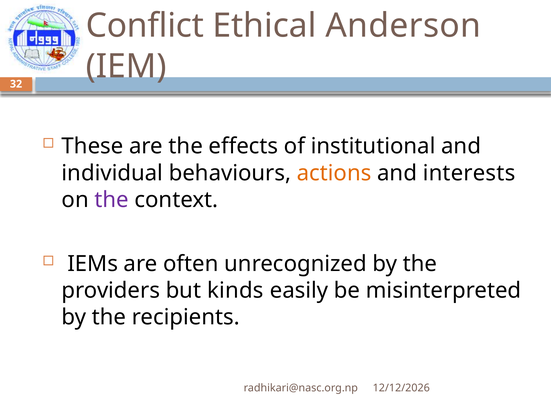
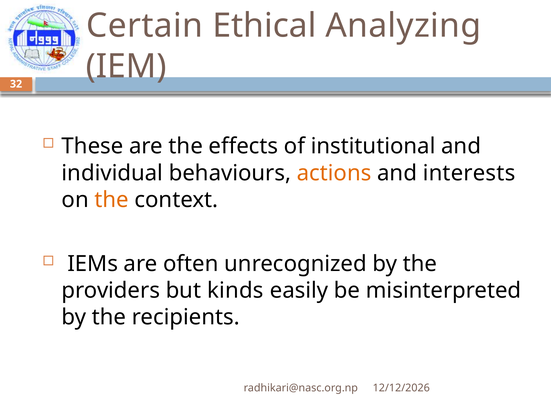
Conflict: Conflict -> Certain
Anderson: Anderson -> Analyzing
the at (112, 199) colour: purple -> orange
